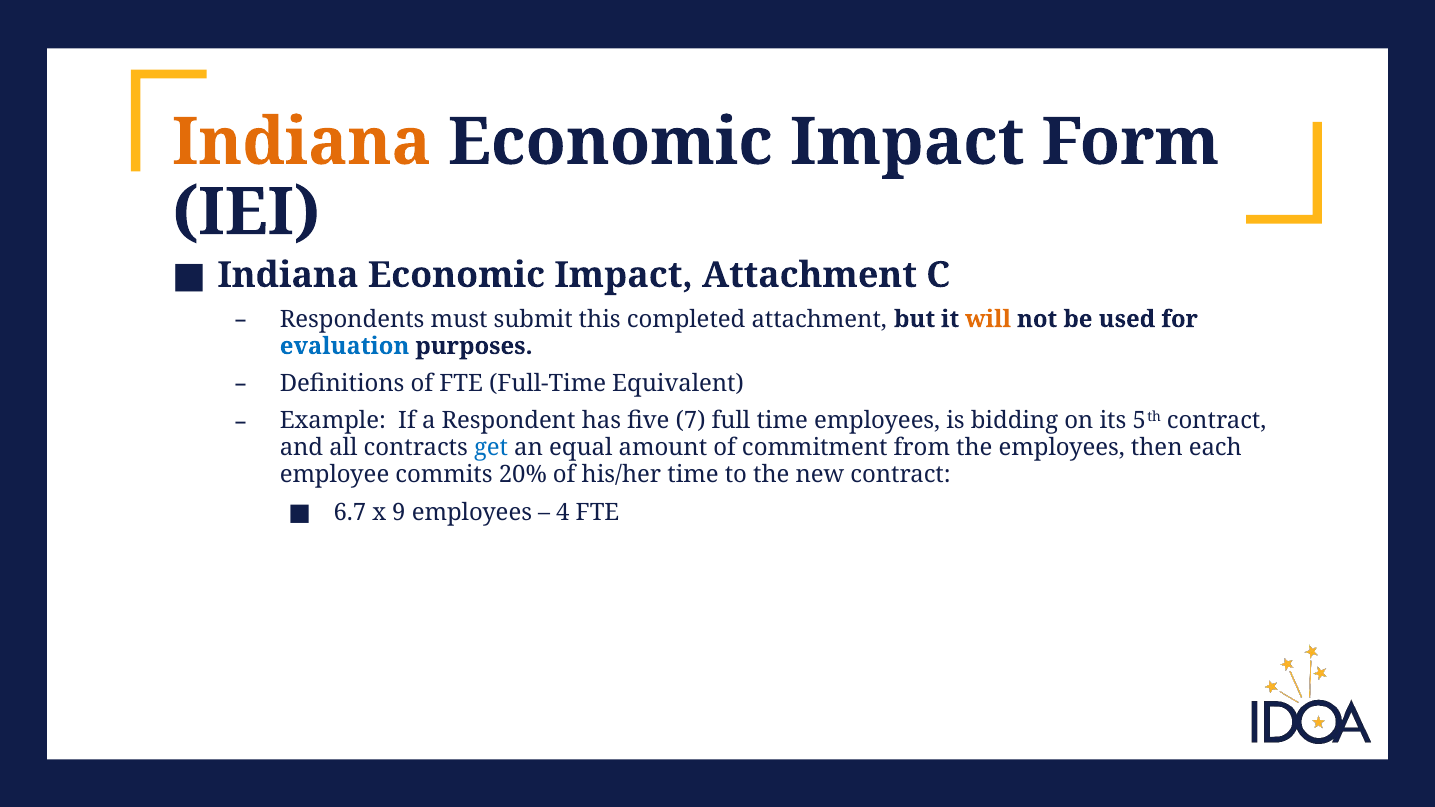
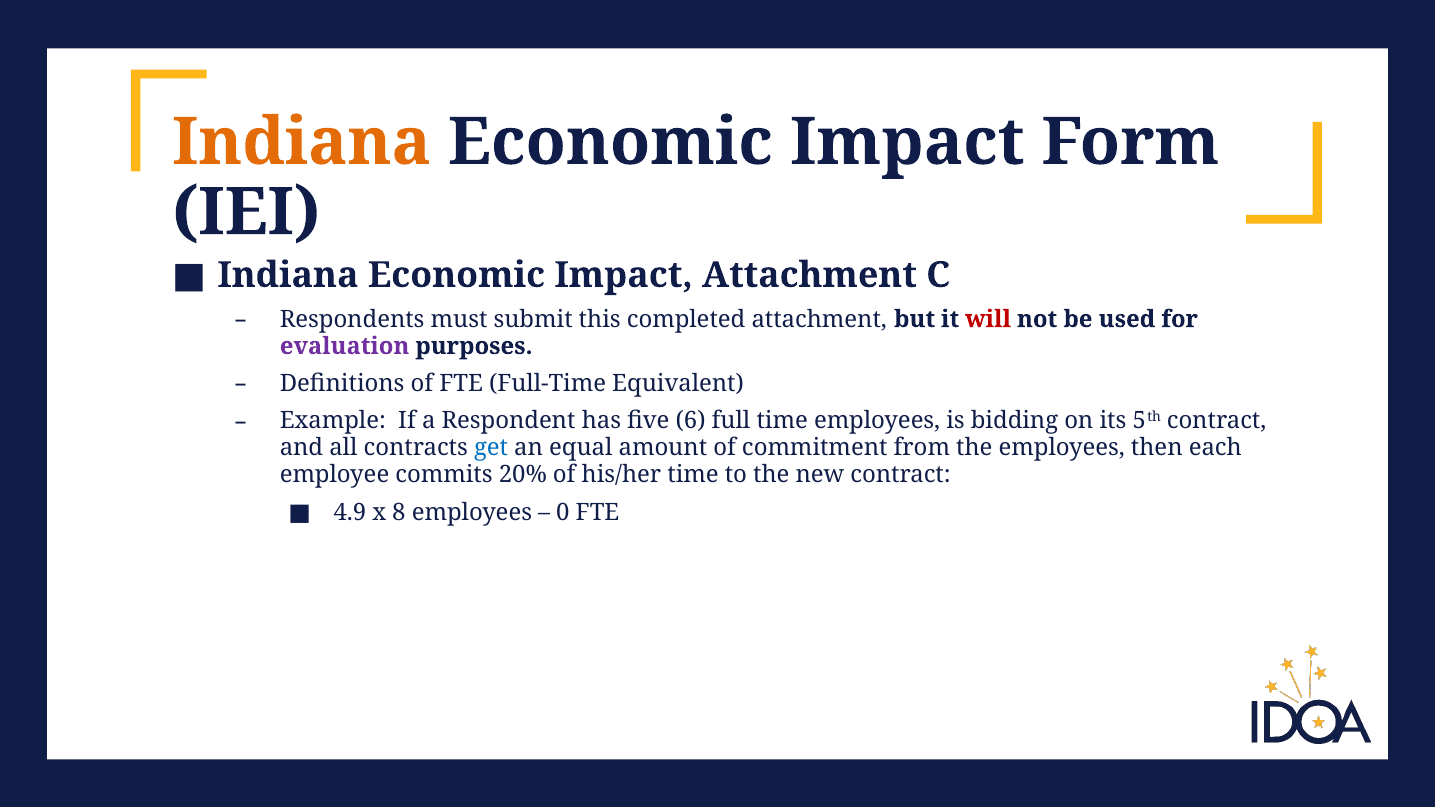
will colour: orange -> red
evaluation colour: blue -> purple
7: 7 -> 6
6.7: 6.7 -> 4.9
9: 9 -> 8
4: 4 -> 0
